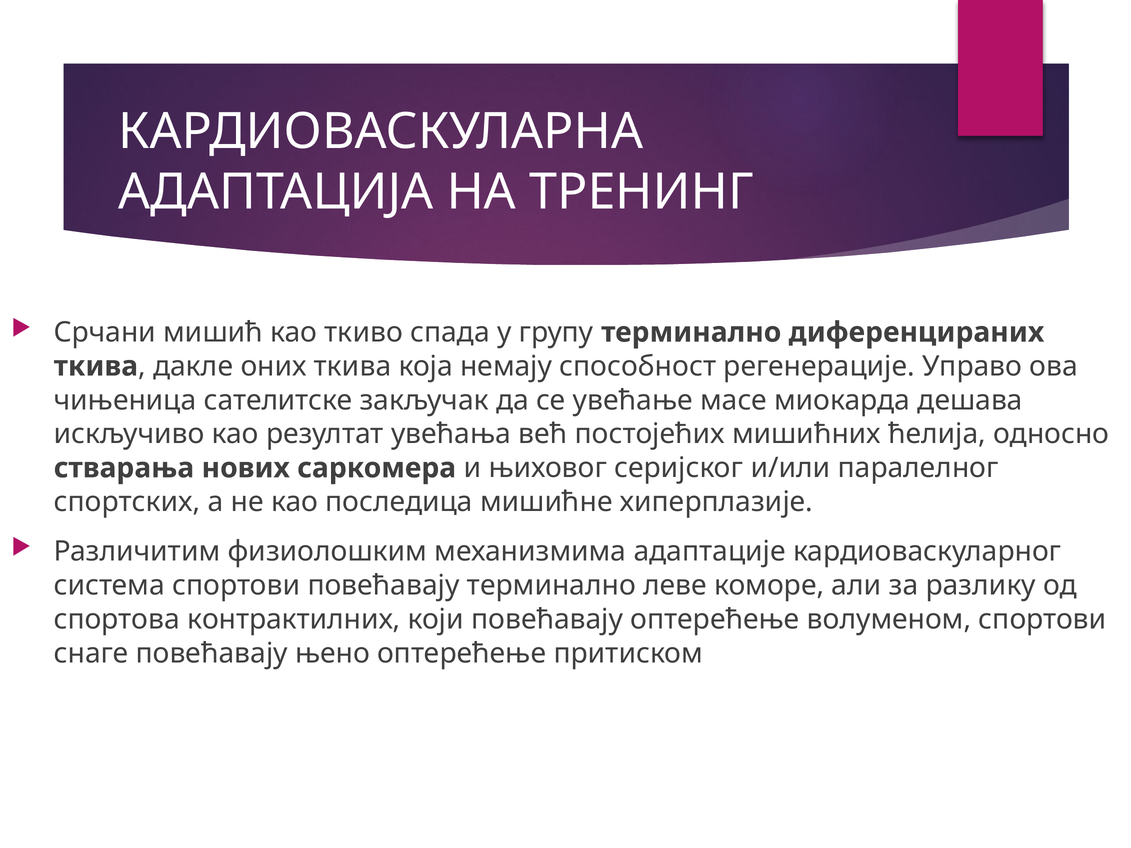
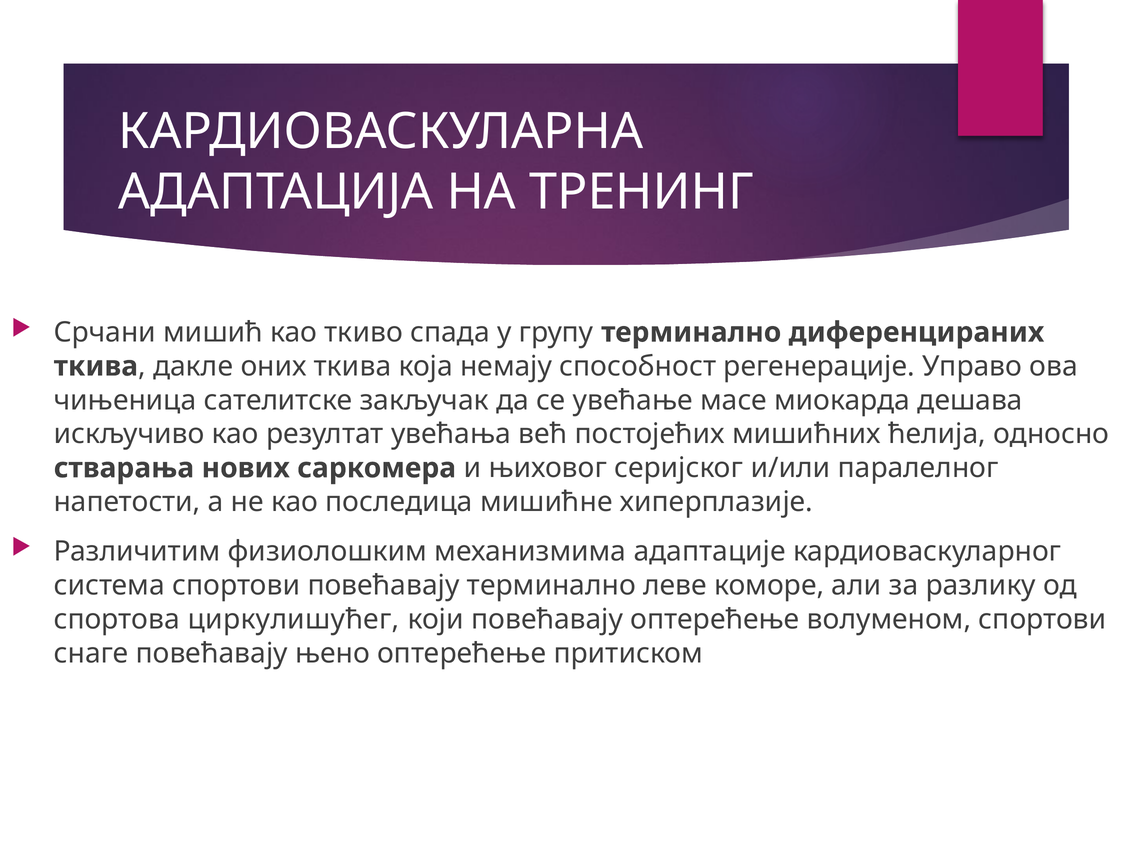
спортских: спортских -> напетости
контрактилних: контрактилних -> циркулишућег
